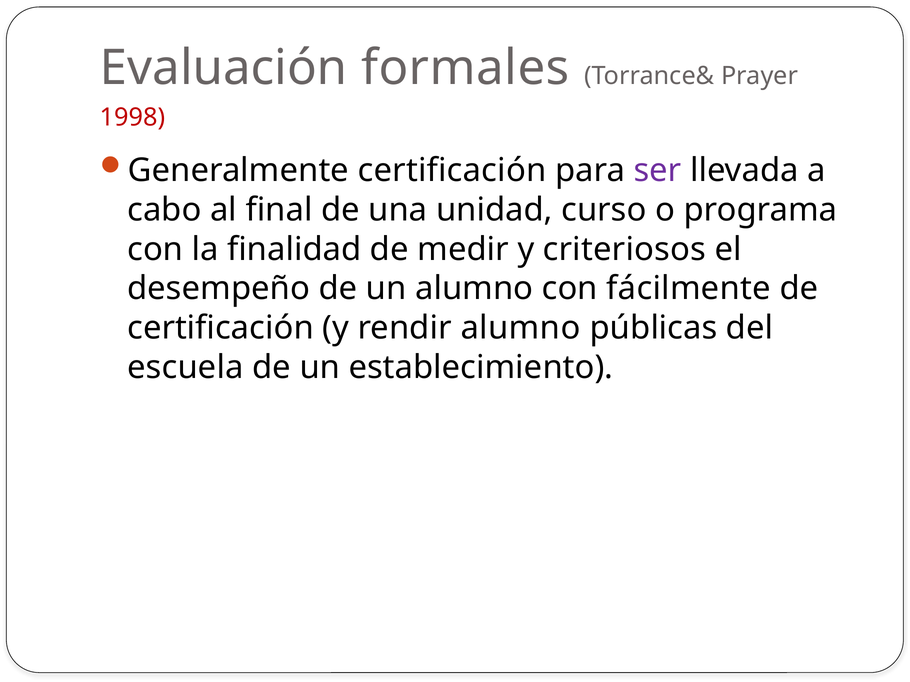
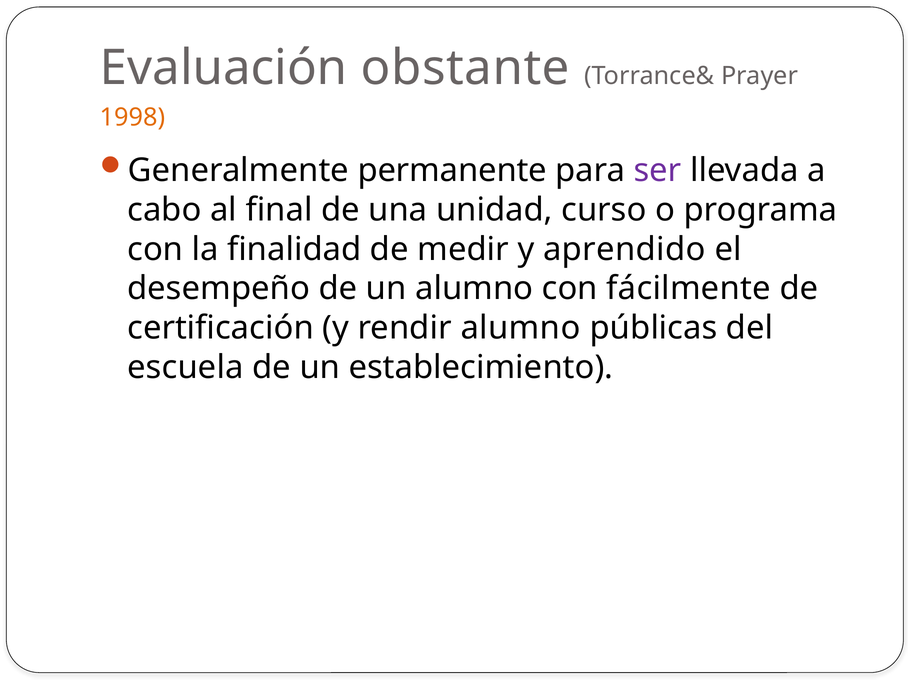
formales: formales -> obstante
1998 colour: red -> orange
Generalmente certificación: certificación -> permanente
criteriosos: criteriosos -> aprendido
